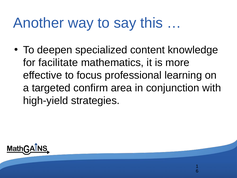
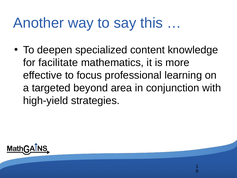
confirm: confirm -> beyond
